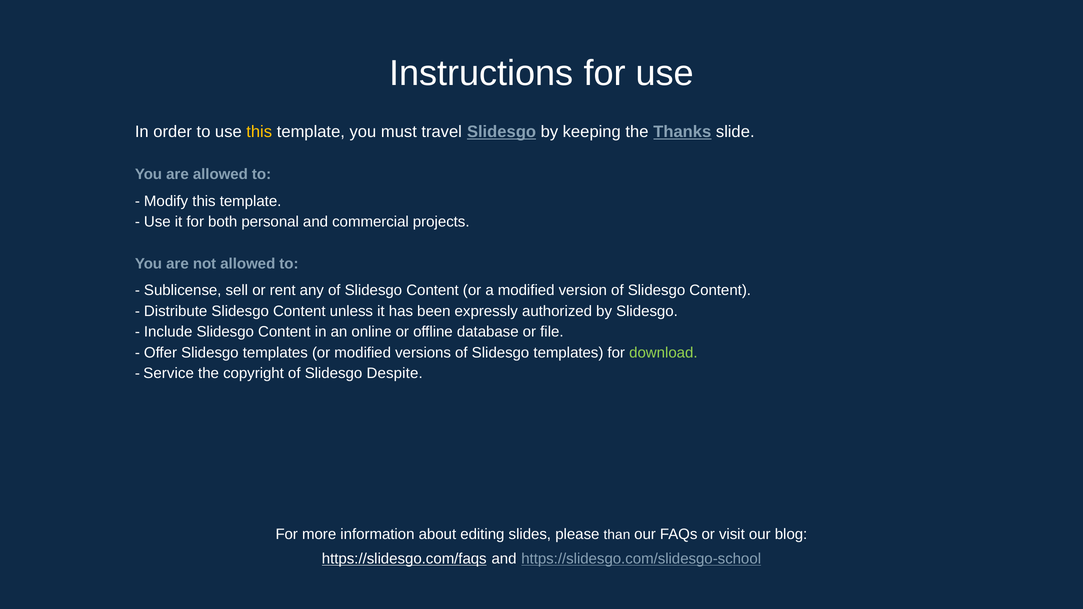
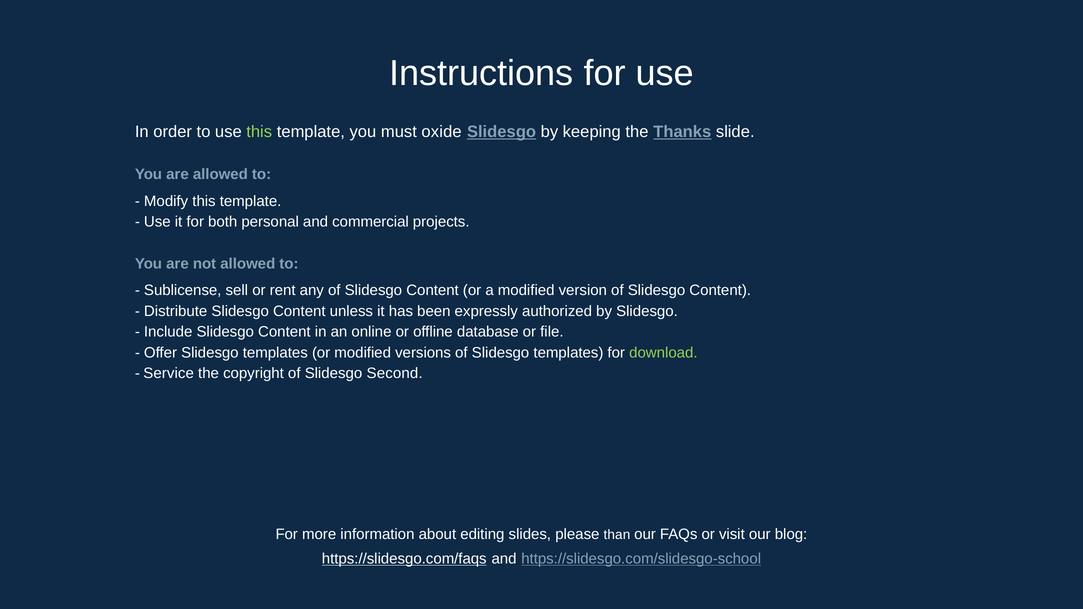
this at (259, 132) colour: yellow -> light green
travel: travel -> oxide
Despite: Despite -> Second
